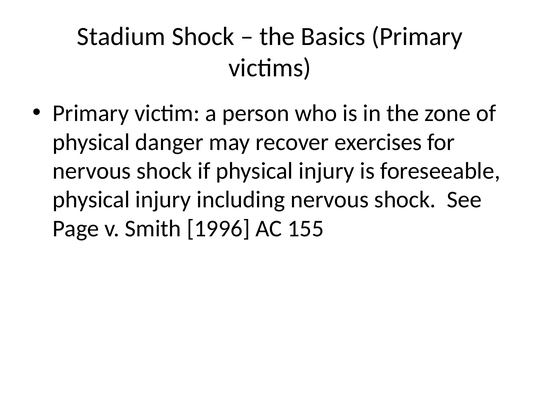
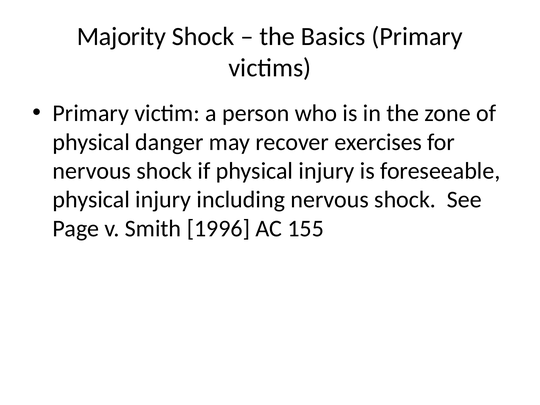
Stadium: Stadium -> Majority
